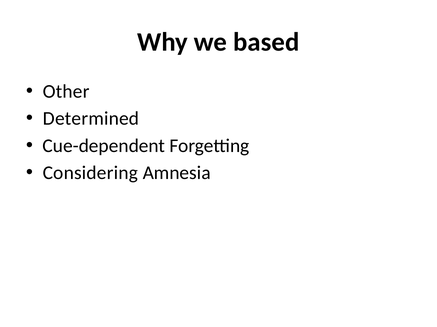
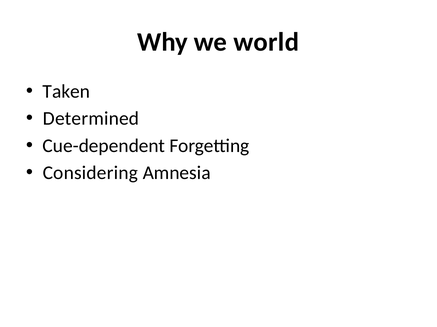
based: based -> world
Other: Other -> Taken
